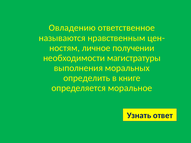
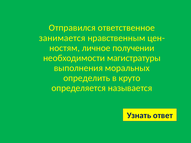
Овладению: Овладению -> Отправился
называются: называются -> занимается
книге: книге -> круто
моральное: моральное -> называется
